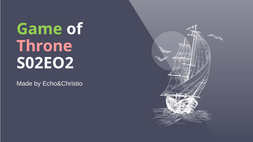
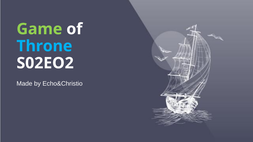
Throne colour: pink -> light blue
